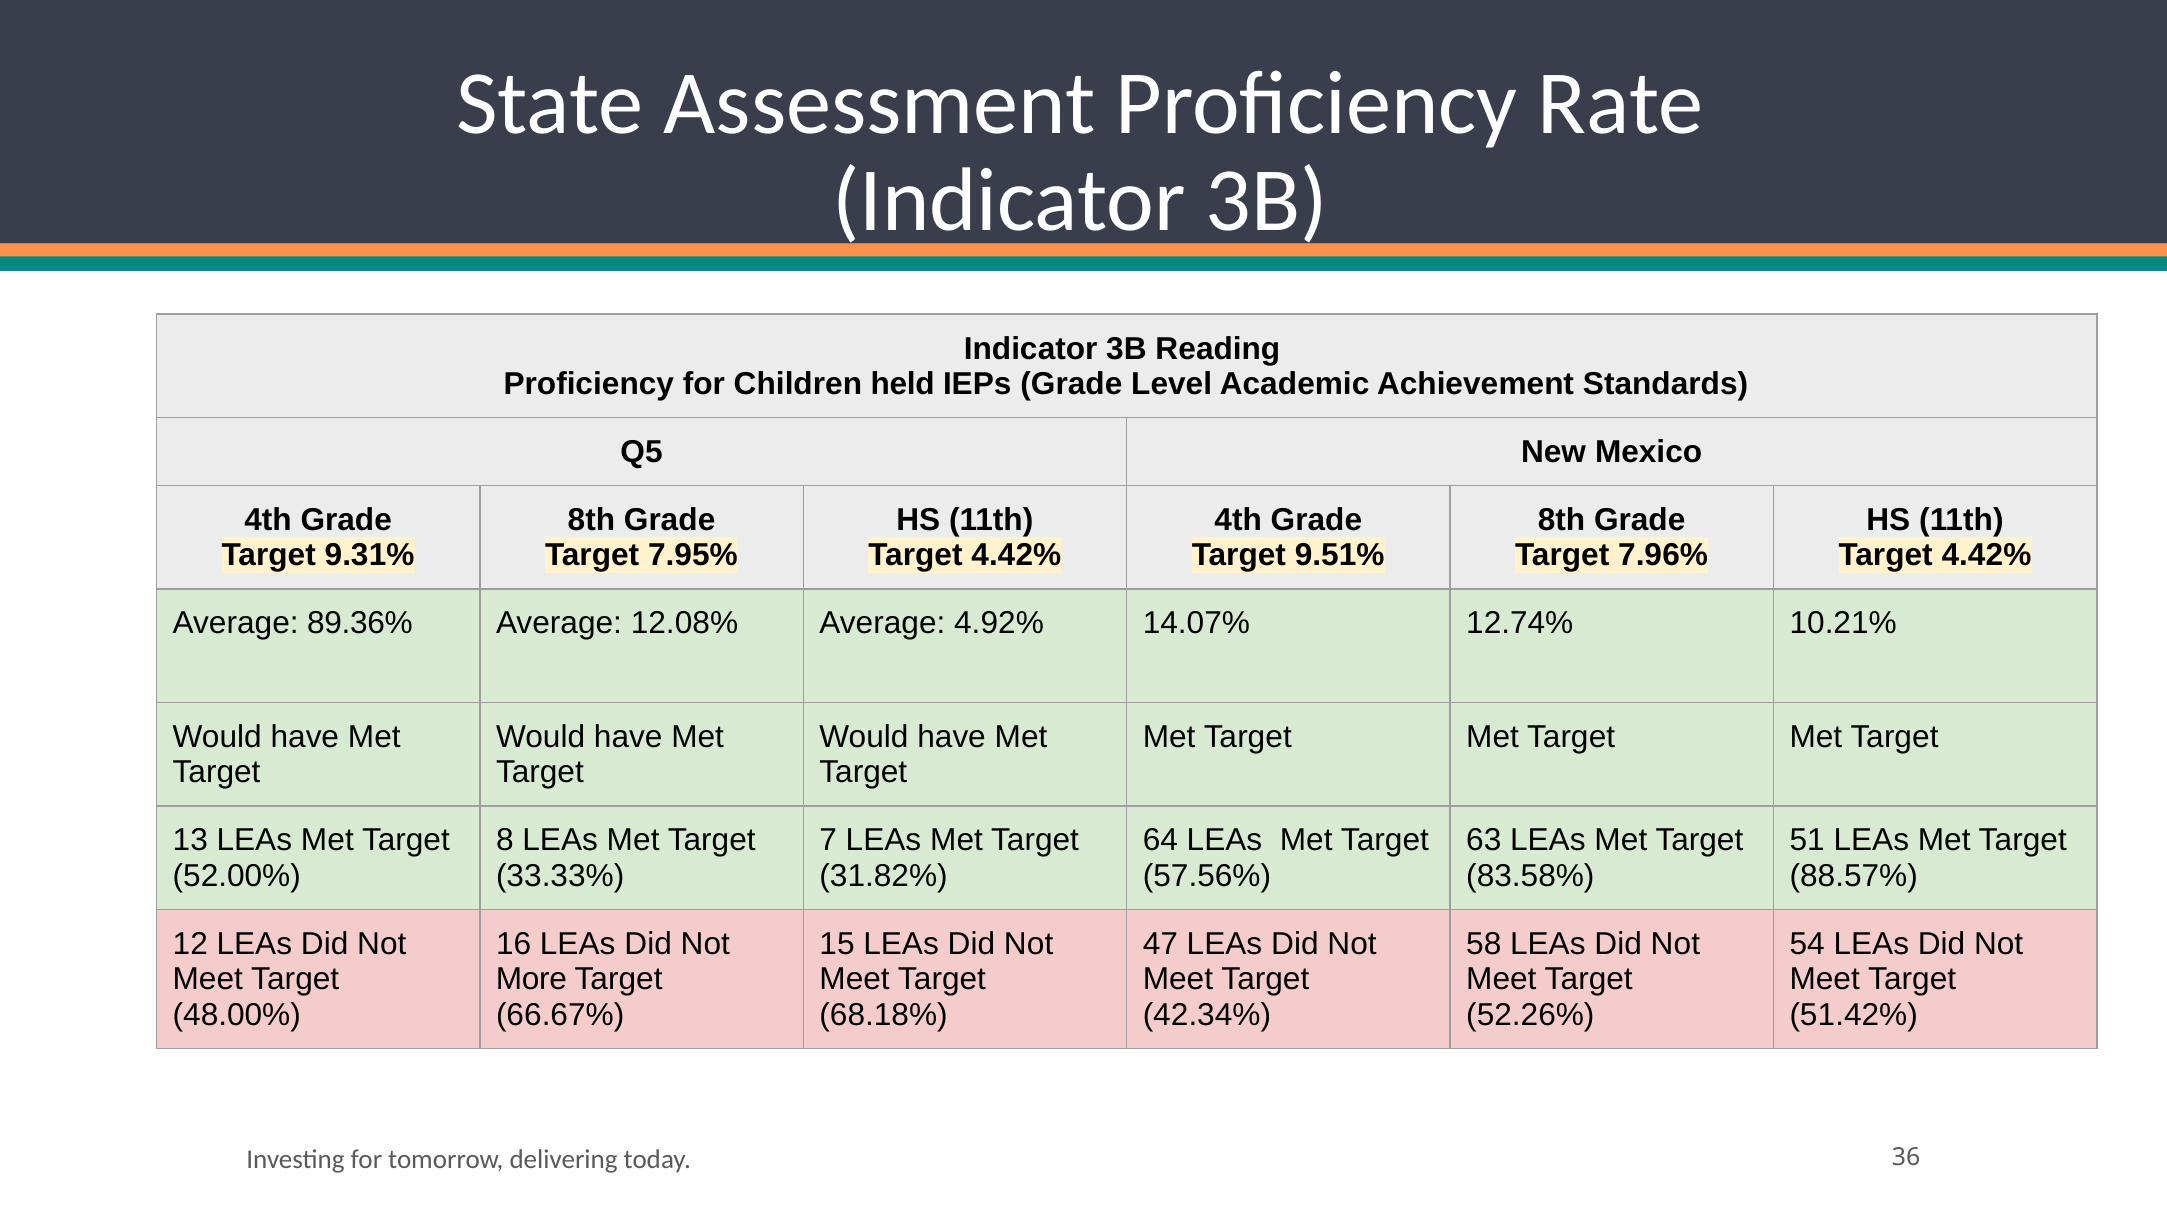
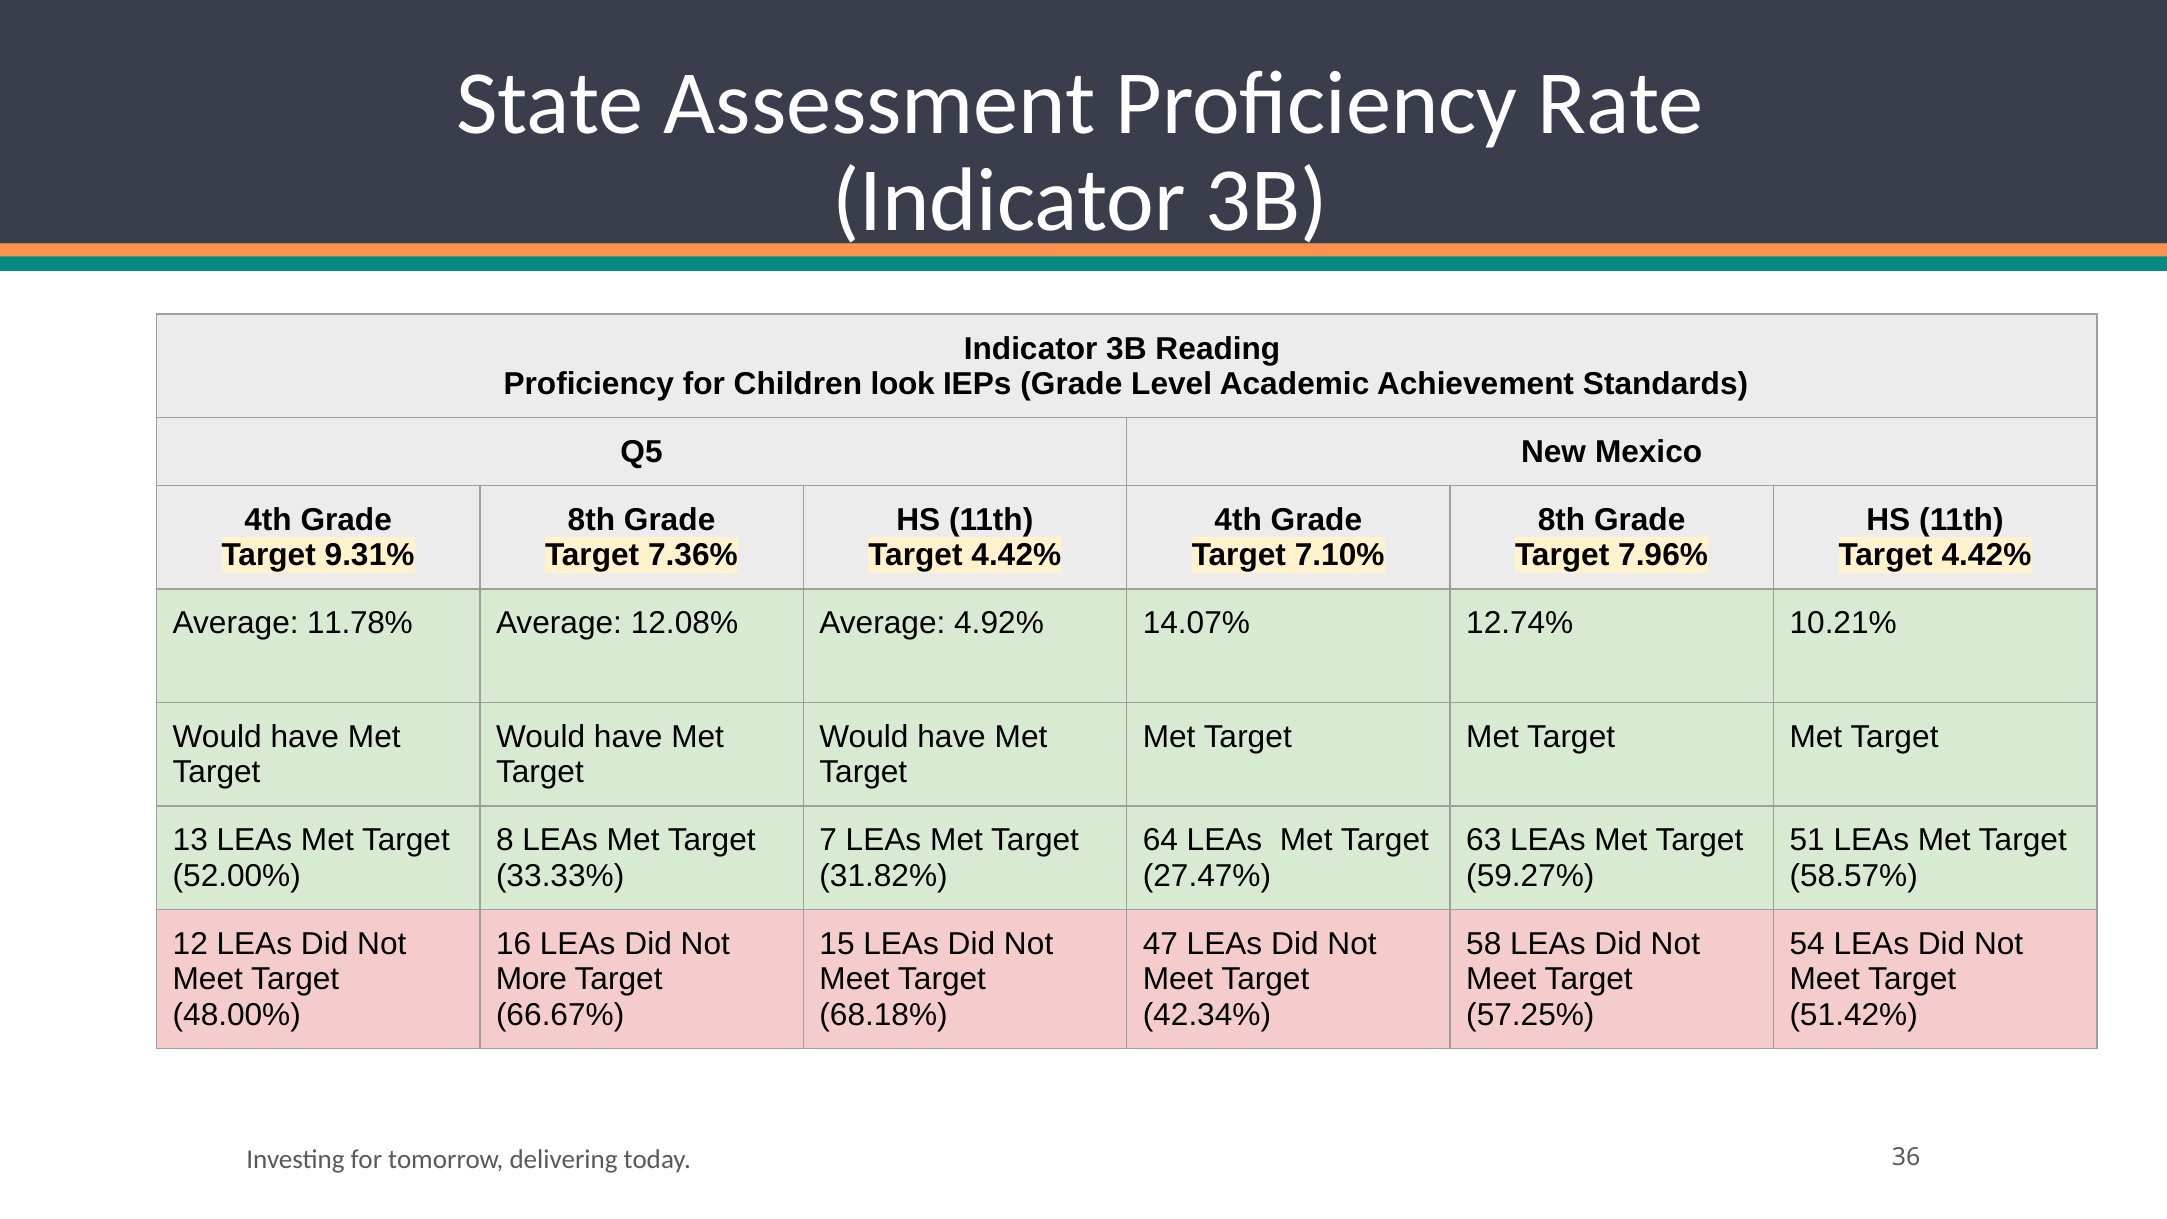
held: held -> look
7.95%: 7.95% -> 7.36%
9.51%: 9.51% -> 7.10%
89.36%: 89.36% -> 11.78%
57.56%: 57.56% -> 27.47%
83.58%: 83.58% -> 59.27%
88.57%: 88.57% -> 58.57%
52.26%: 52.26% -> 57.25%
